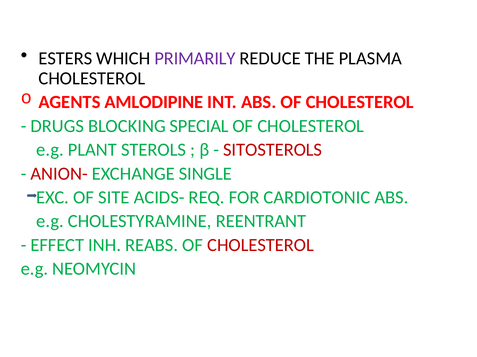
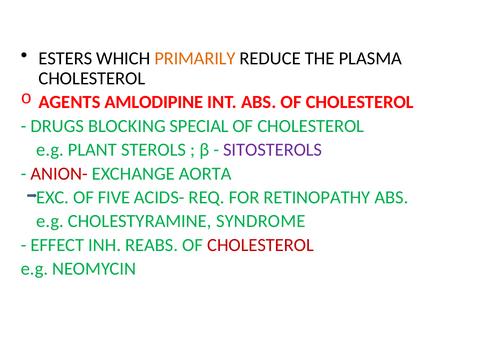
PRIMARILY colour: purple -> orange
SITOSTEROLS colour: red -> purple
SINGLE: SINGLE -> AORTA
SITE: SITE -> FIVE
CARDIOTONIC: CARDIOTONIC -> RETINOPATHY
REENTRANT: REENTRANT -> SYNDROME
